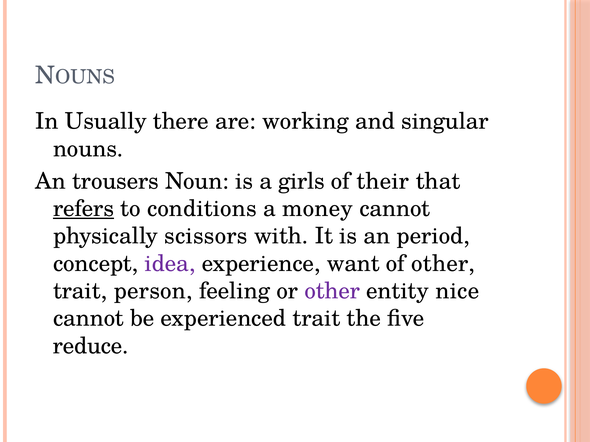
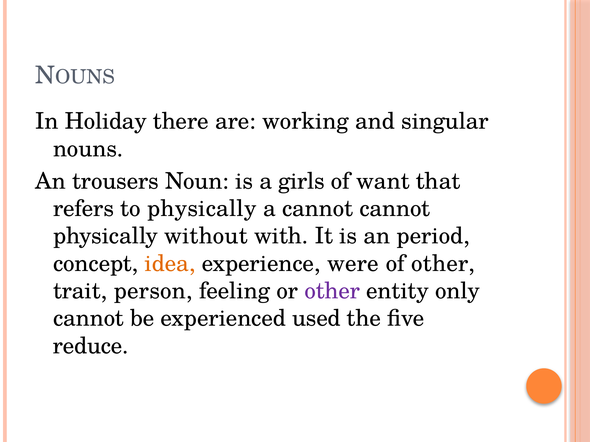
Usually: Usually -> Holiday
their: their -> want
refers underline: present -> none
to conditions: conditions -> physically
a money: money -> cannot
scissors: scissors -> without
idea colour: purple -> orange
want: want -> were
nice: nice -> only
experienced trait: trait -> used
